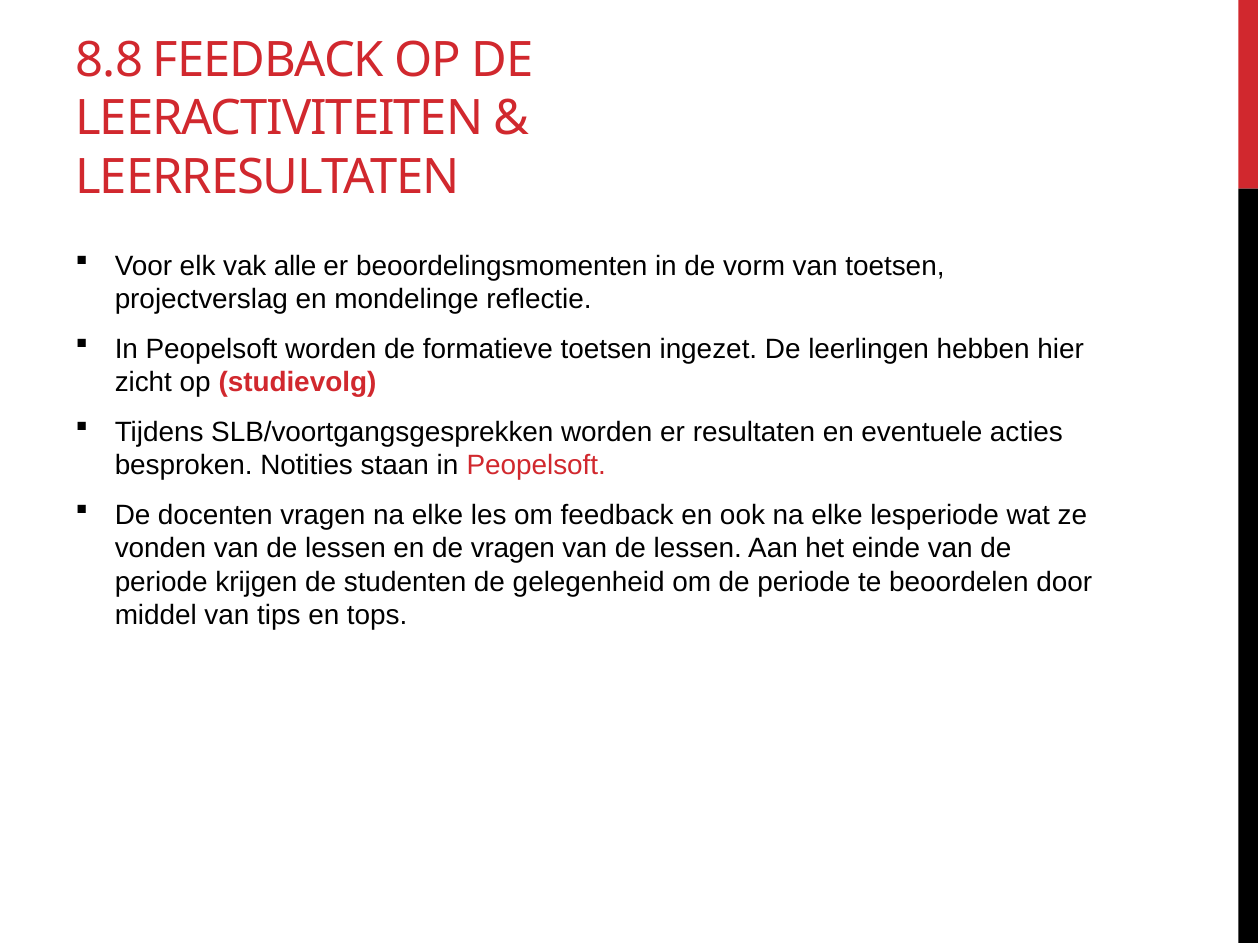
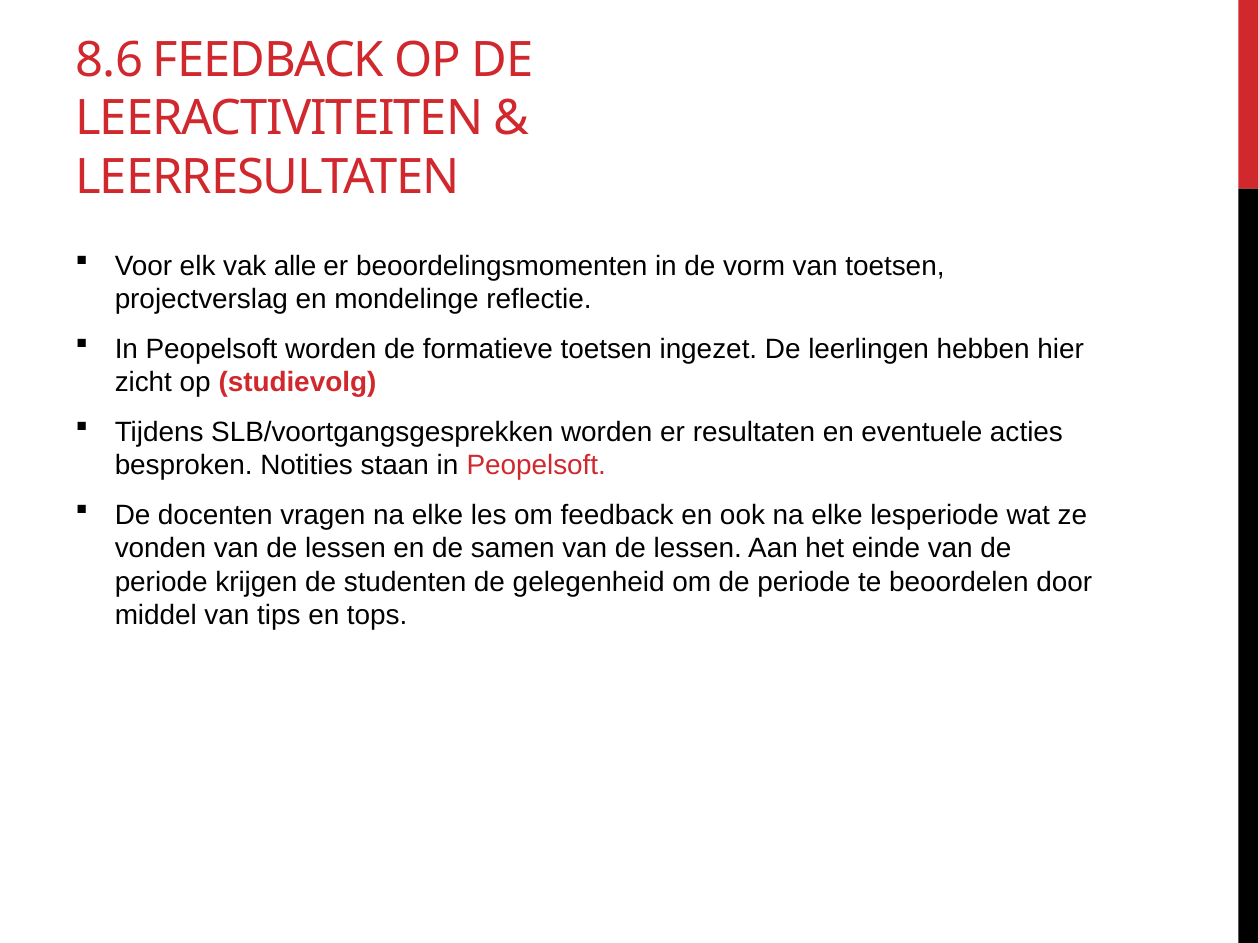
8.8: 8.8 -> 8.6
de vragen: vragen -> samen
